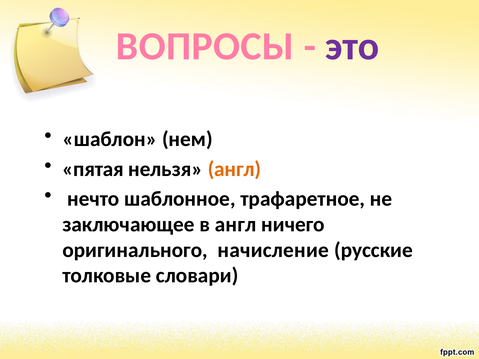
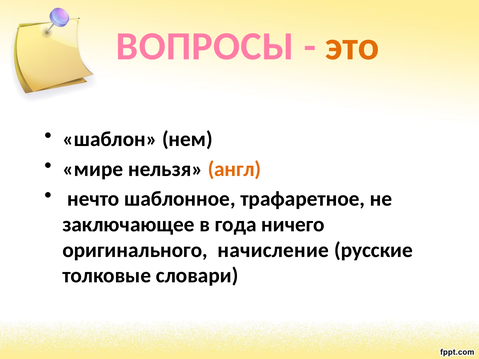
это colour: purple -> orange
пятая: пятая -> мире
в англ: англ -> года
